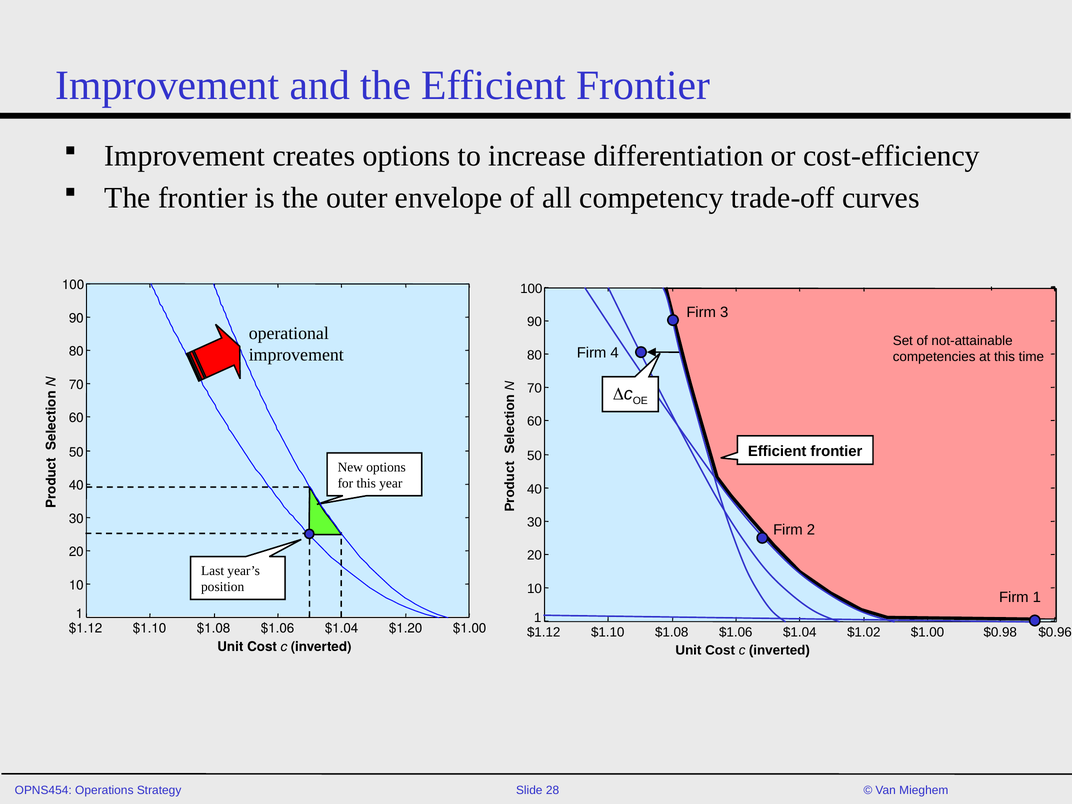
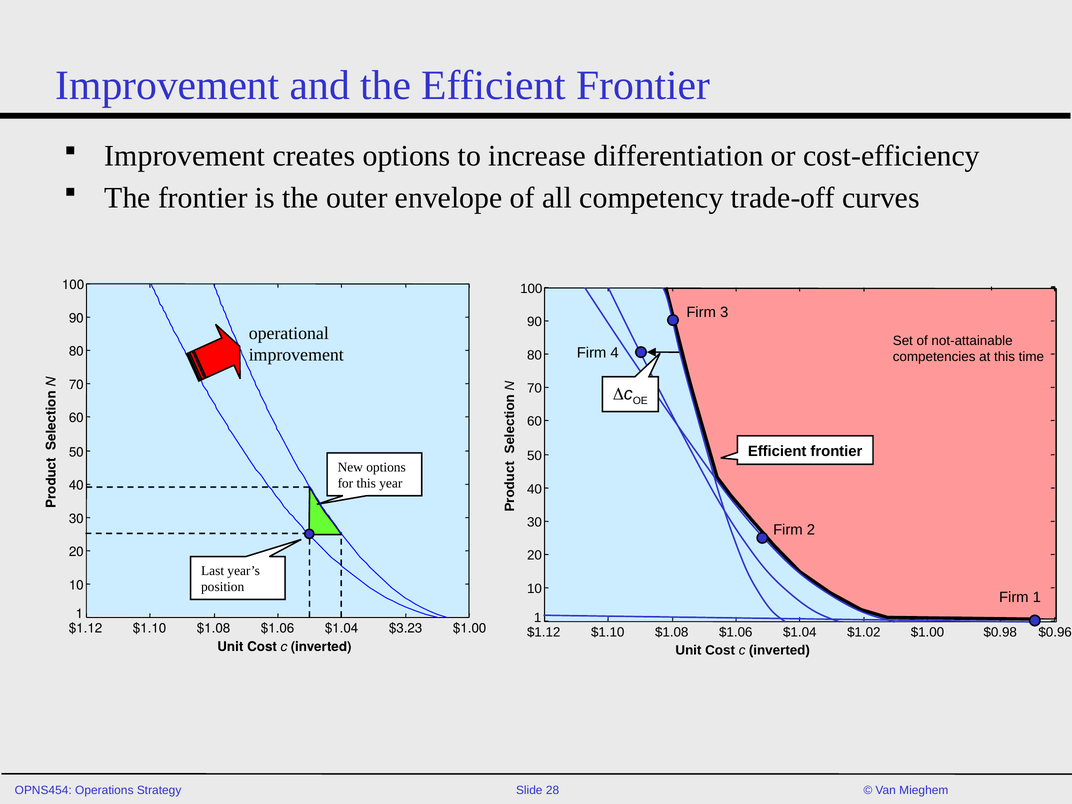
$1.20: $1.20 -> $3.23
